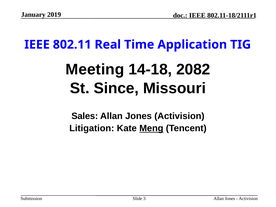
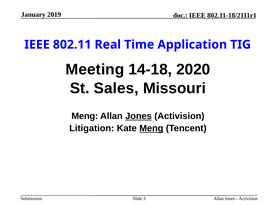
2082: 2082 -> 2020
Since: Since -> Sales
Sales at (85, 116): Sales -> Meng
Jones at (139, 116) underline: none -> present
